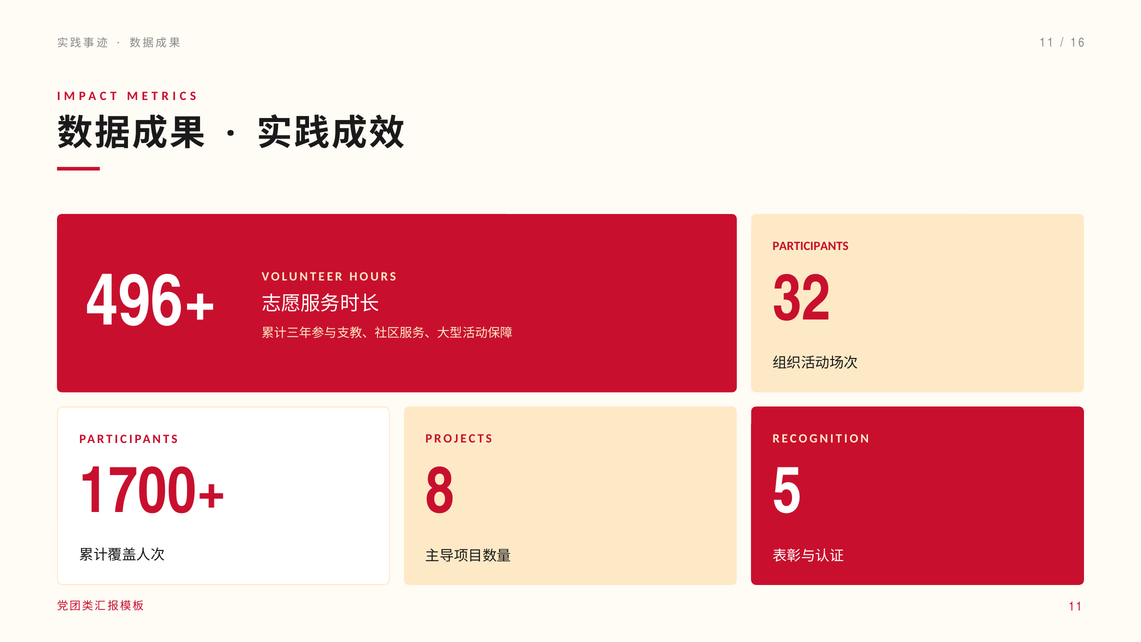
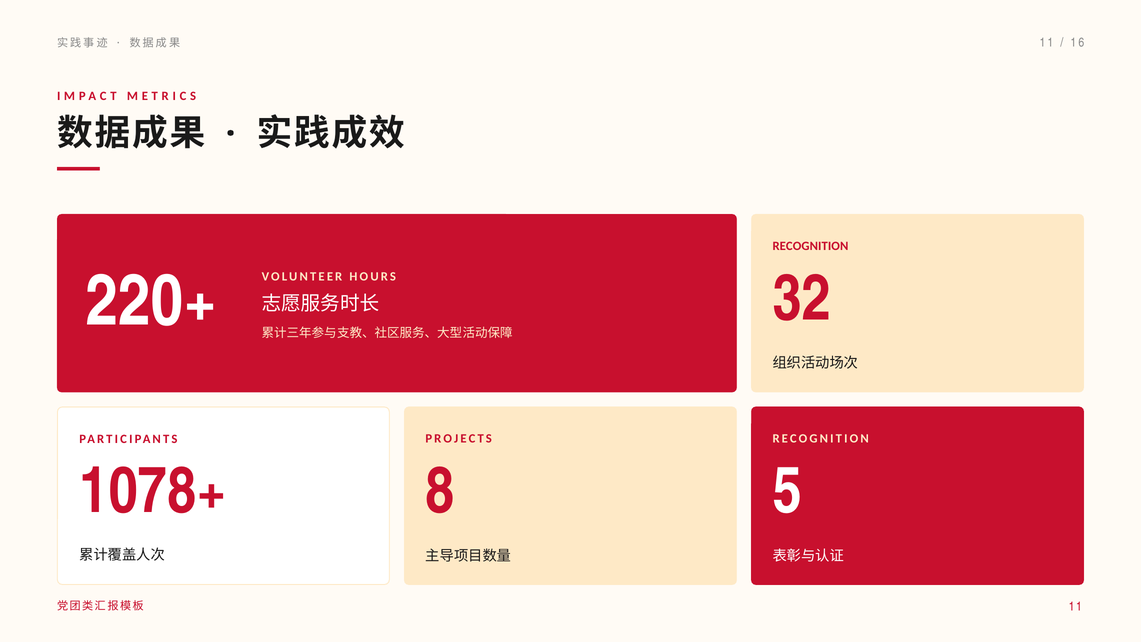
PARTICIPANTS at (811, 246): PARTICIPANTS -> RECOGNITION
496+: 496+ -> 220+
1700+: 1700+ -> 1078+
